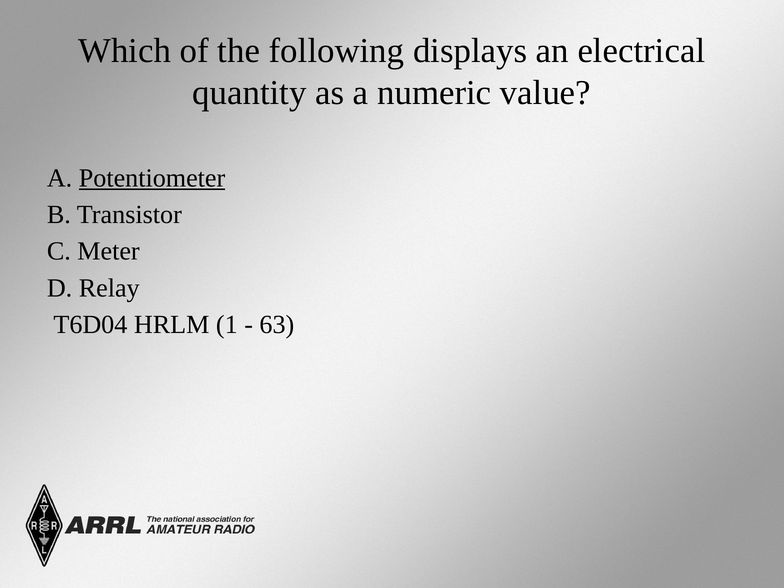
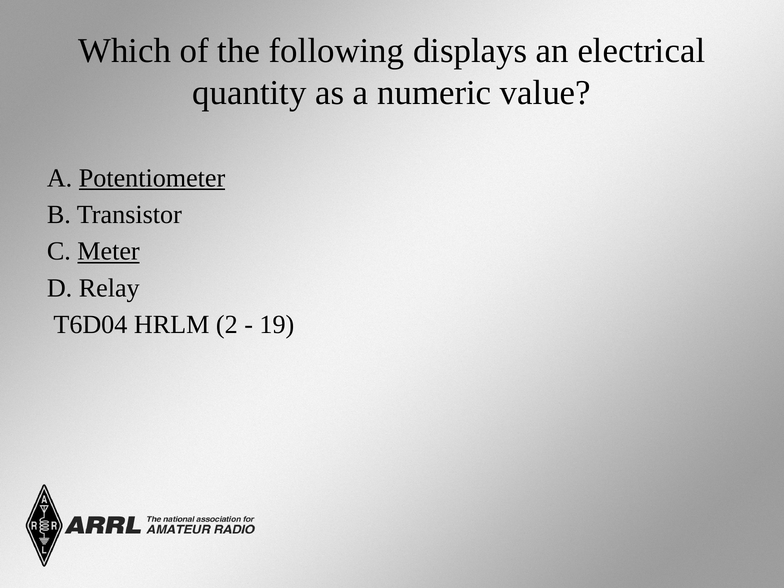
Meter underline: none -> present
1: 1 -> 2
63: 63 -> 19
